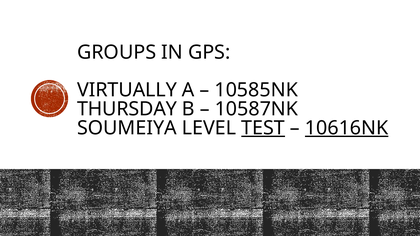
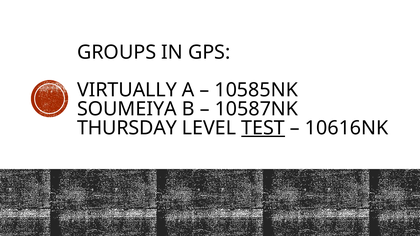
THURSDAY: THURSDAY -> SOUMEIYA
SOUMEIYA: SOUMEIYA -> THURSDAY
10616NK underline: present -> none
